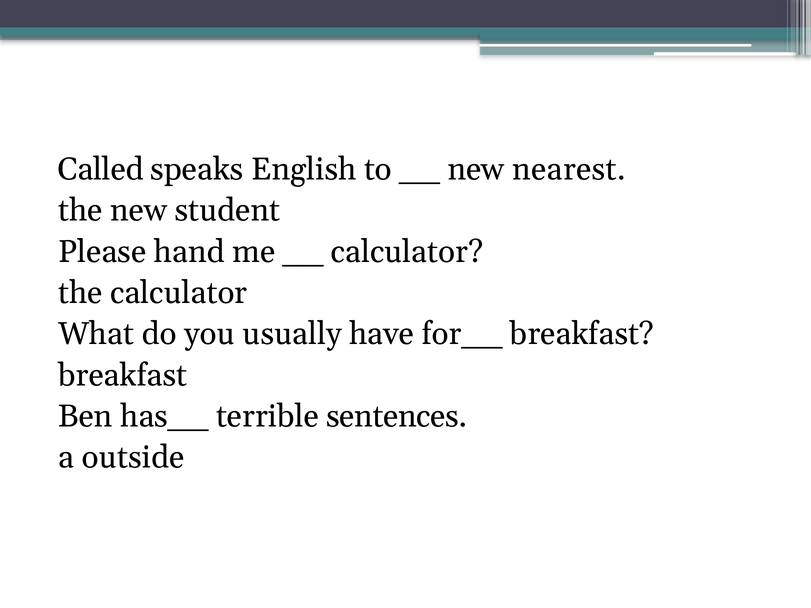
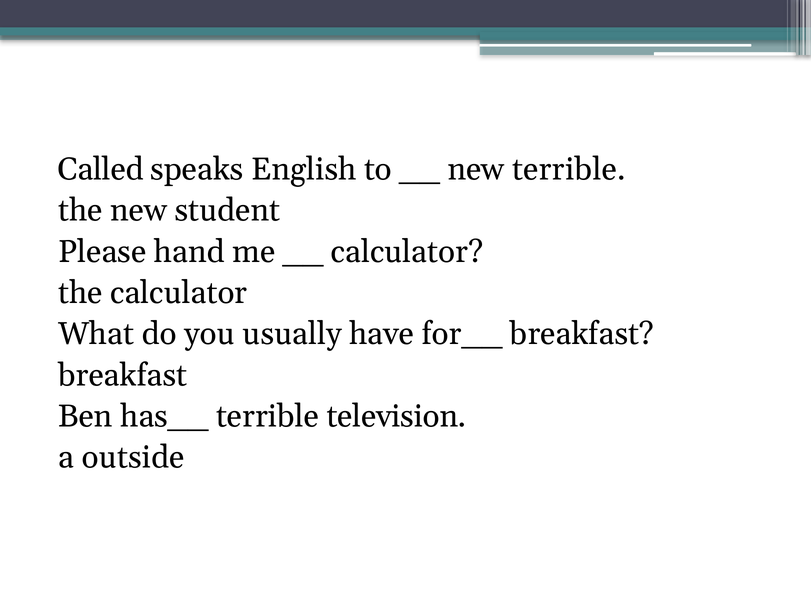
new nearest: nearest -> terrible
sentences: sentences -> television
